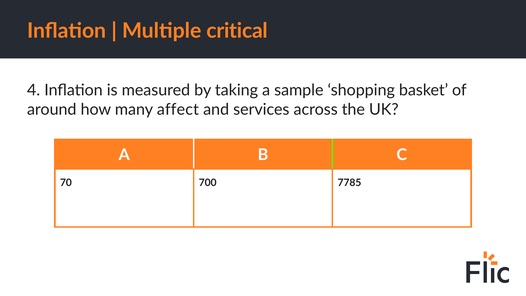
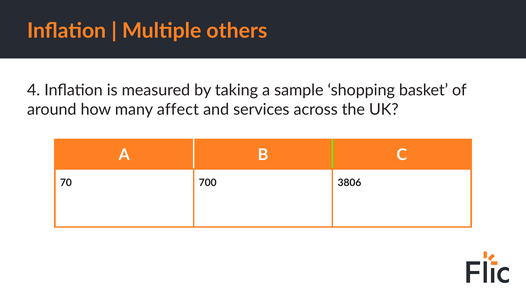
critical: critical -> others
7785: 7785 -> 3806
